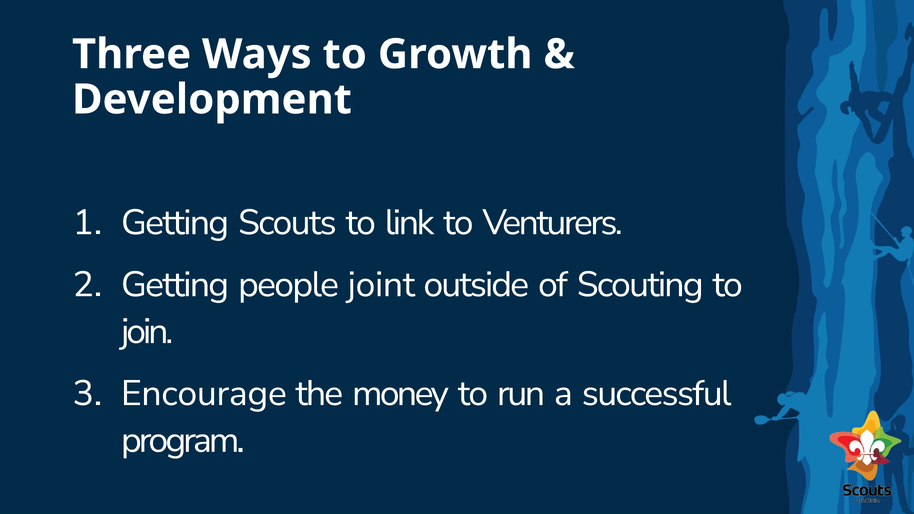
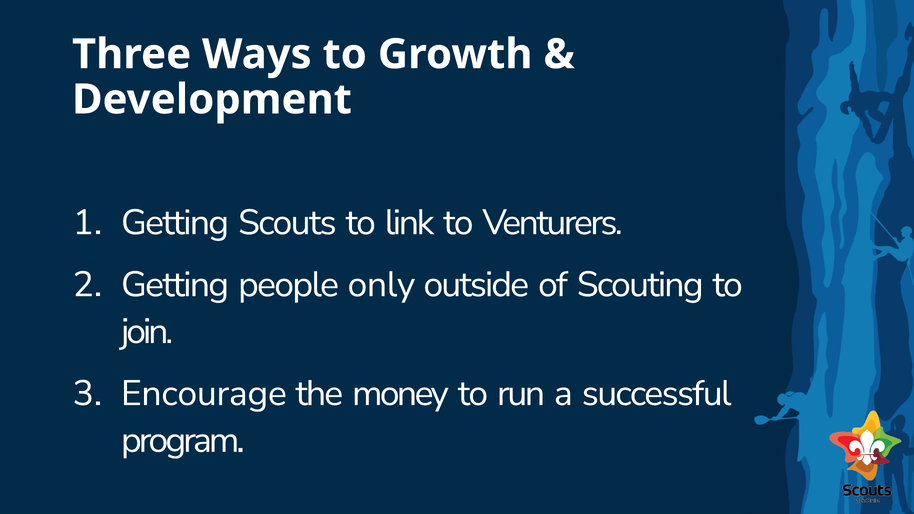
joint: joint -> only
